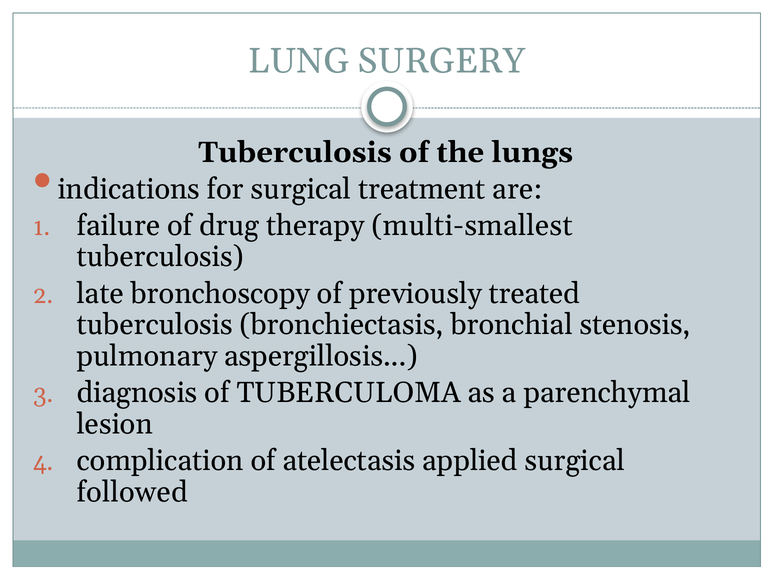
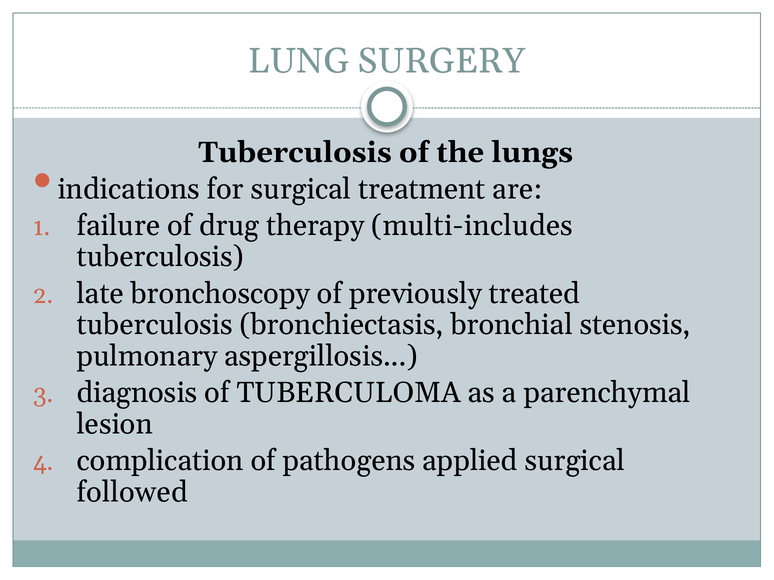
multi-smallest: multi-smallest -> multi-includes
atelectasis: atelectasis -> pathogens
